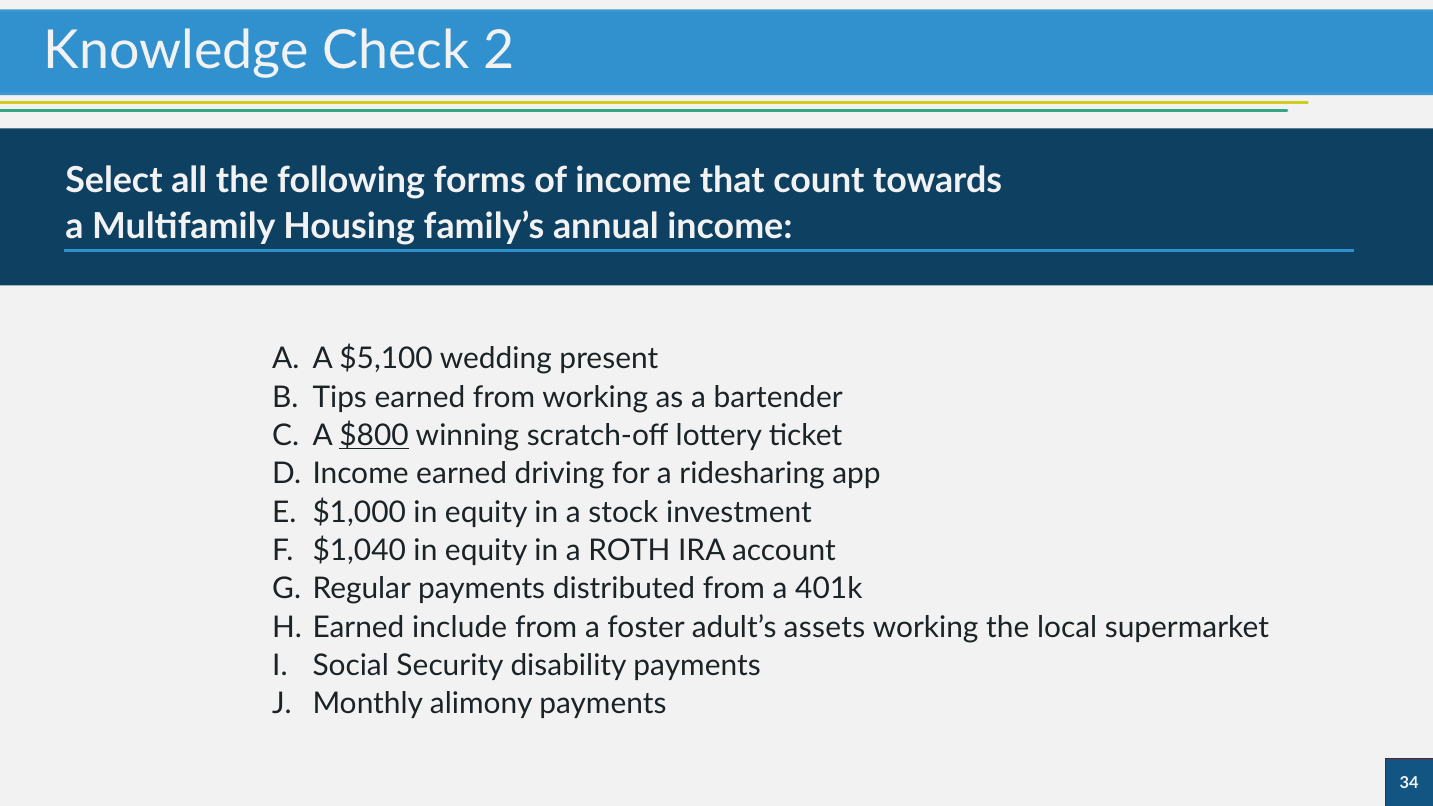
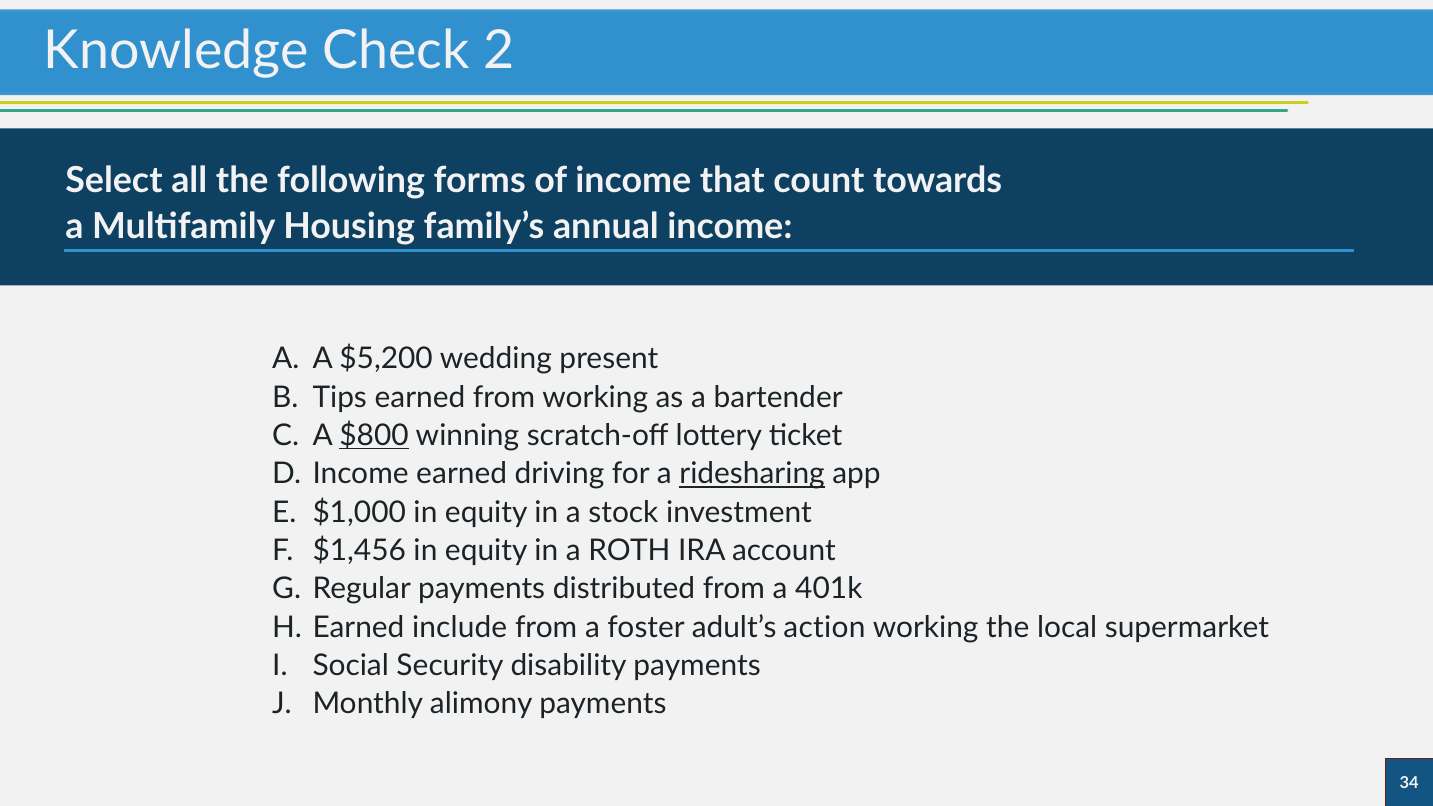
$5,100: $5,100 -> $5,200
ridesharing underline: none -> present
$1,040: $1,040 -> $1,456
assets: assets -> action
